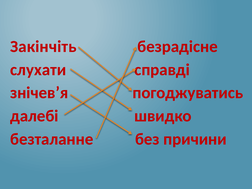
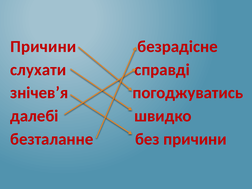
Закінчіть at (43, 46): Закінчіть -> Причини
